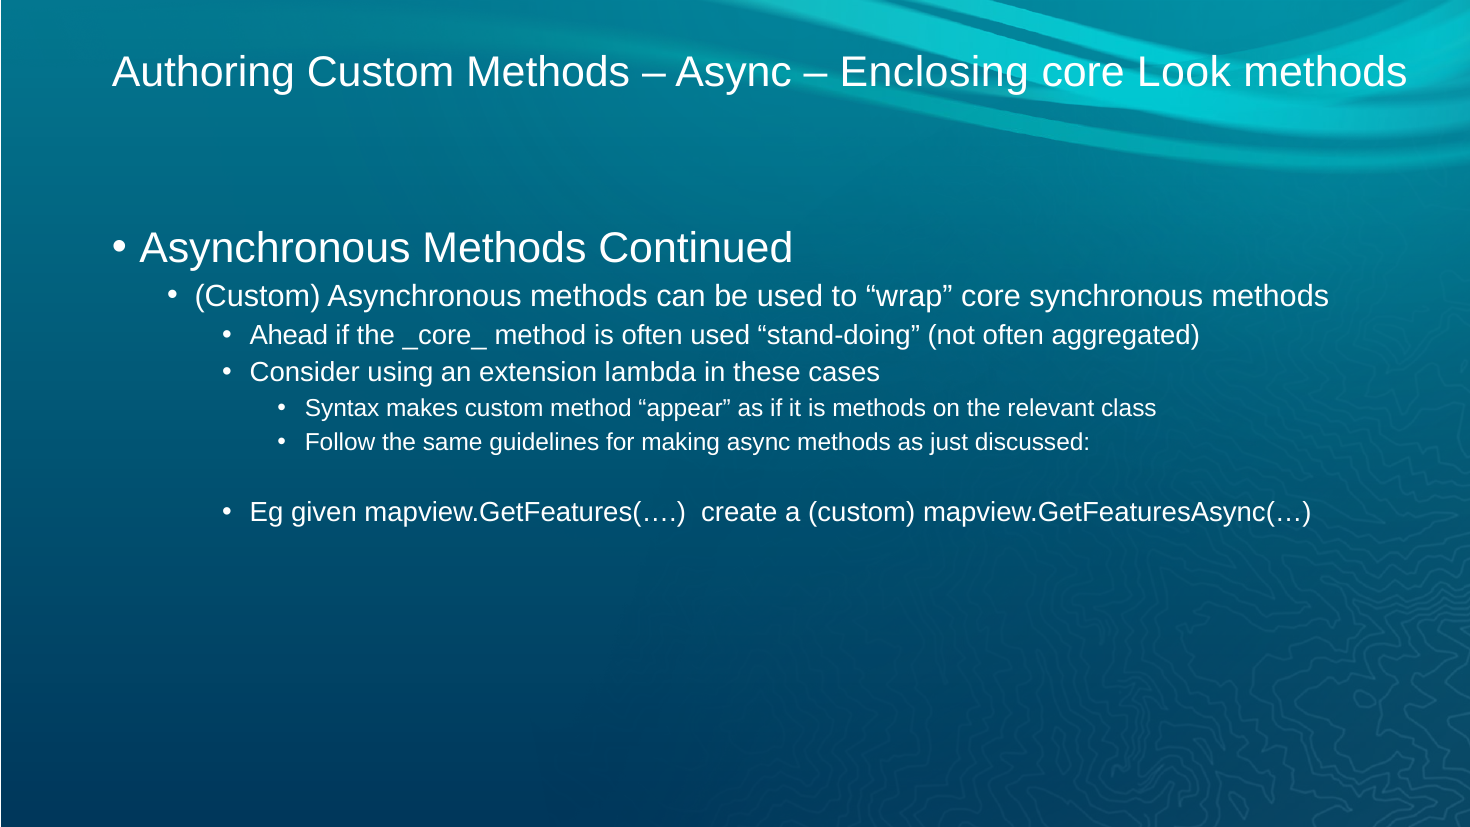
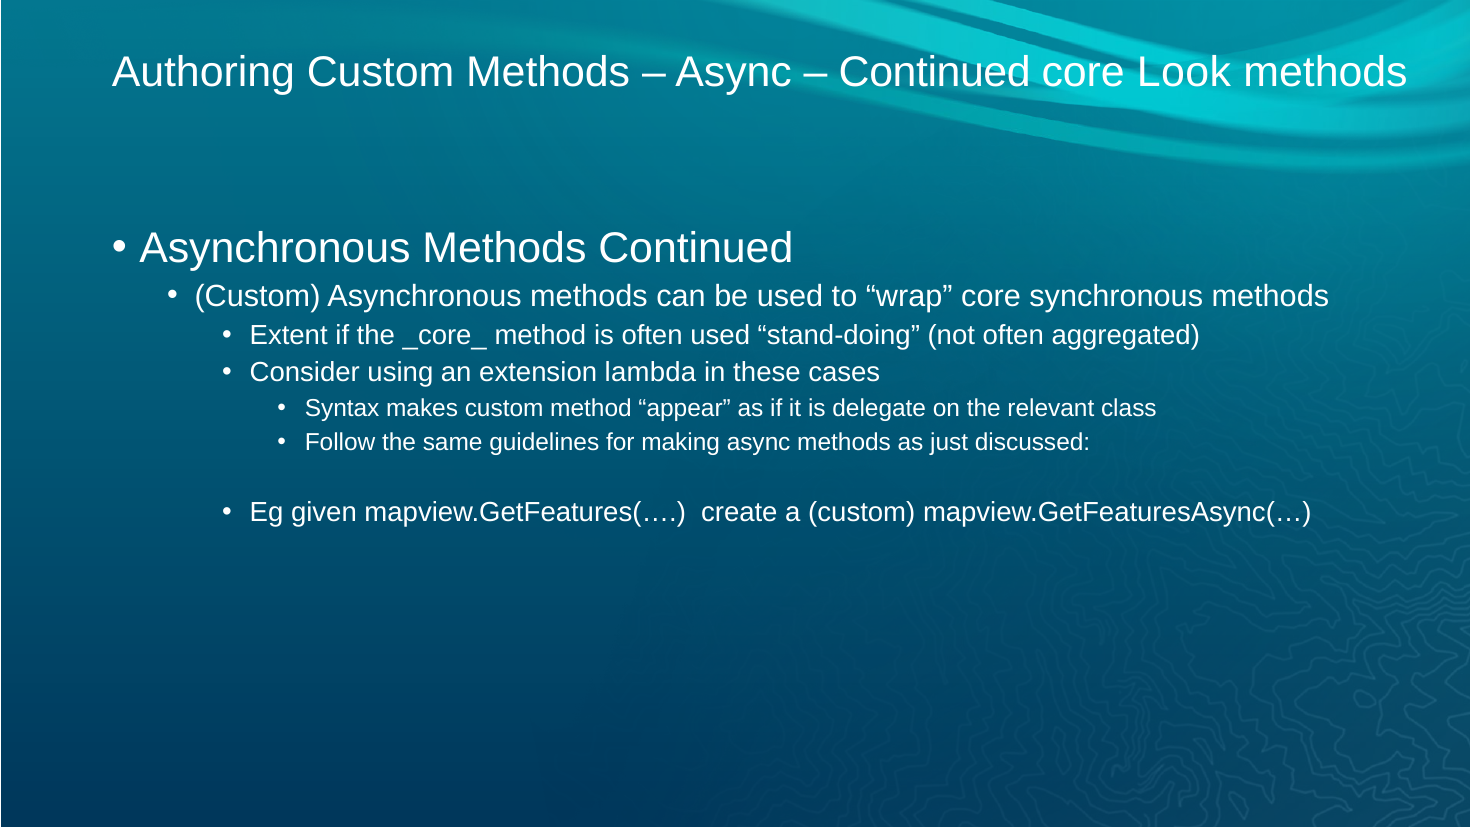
Enclosing at (934, 72): Enclosing -> Continued
Ahead: Ahead -> Extent
is methods: methods -> delegate
